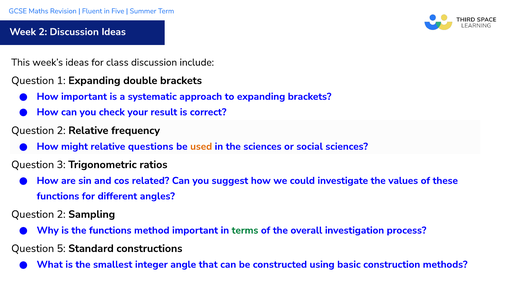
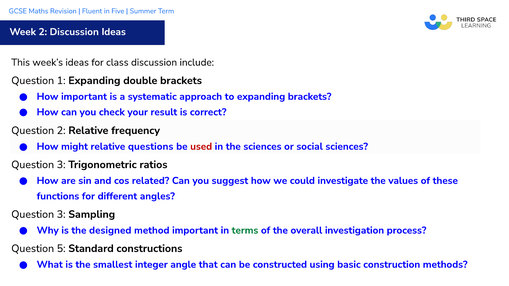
used colour: orange -> red
2 at (61, 215): 2 -> 3
the functions: functions -> designed
